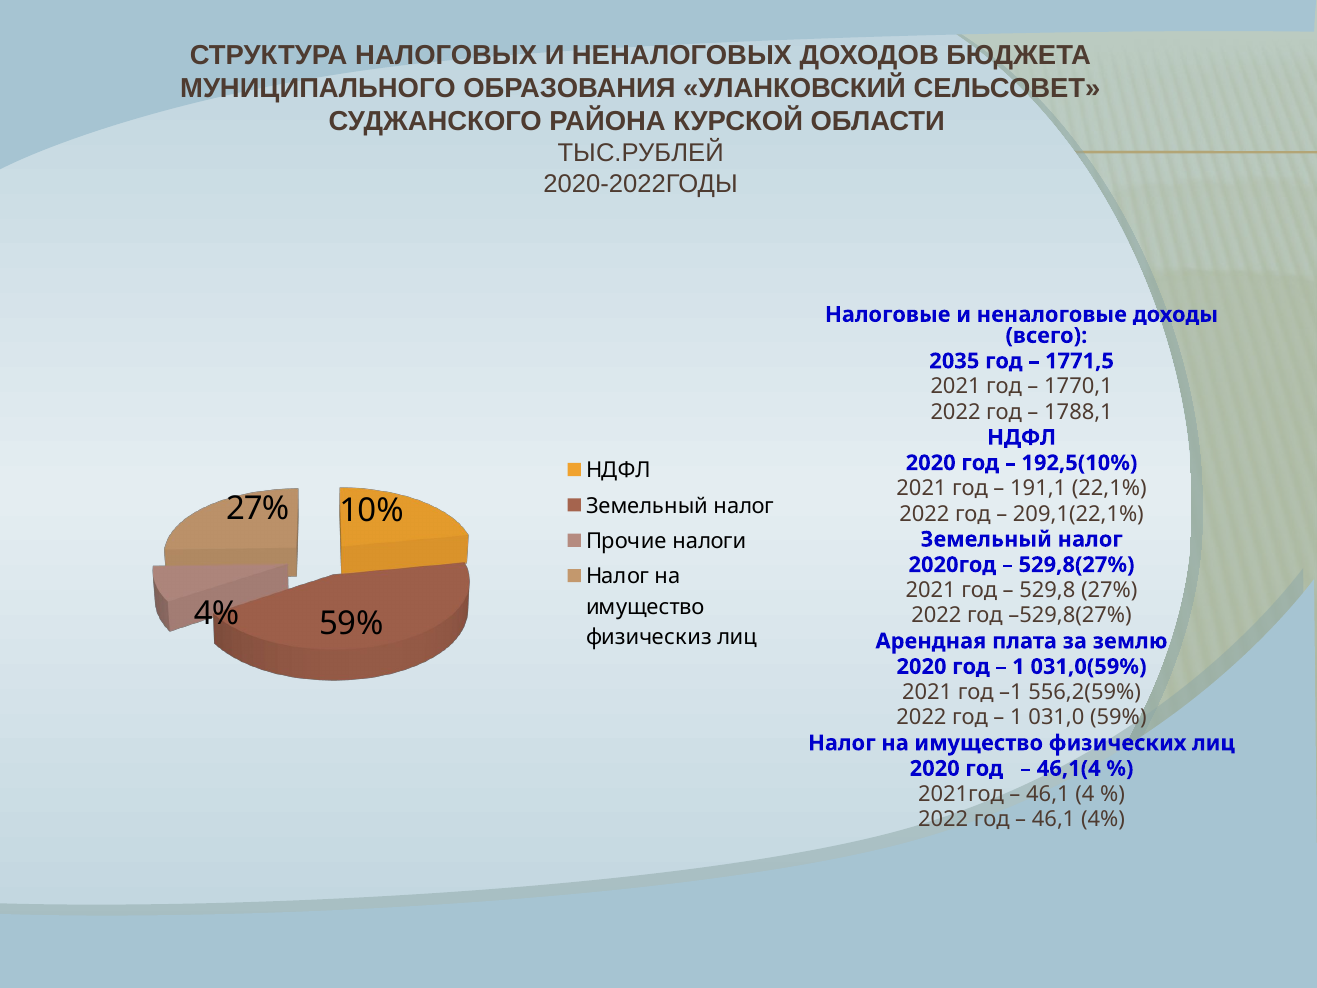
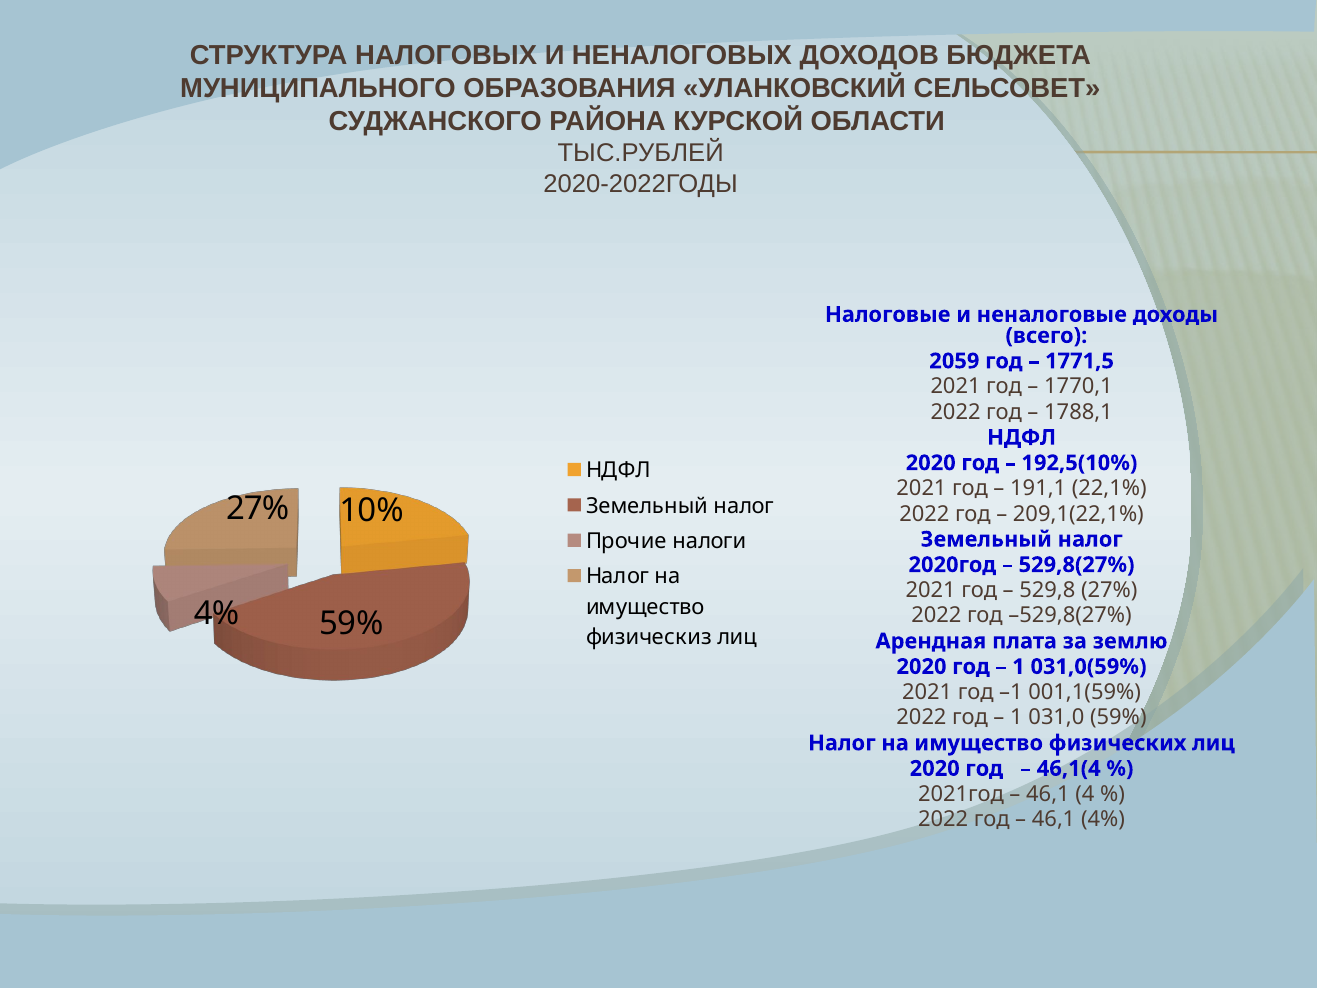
2035: 2035 -> 2059
556,2(59%: 556,2(59% -> 001,1(59%
